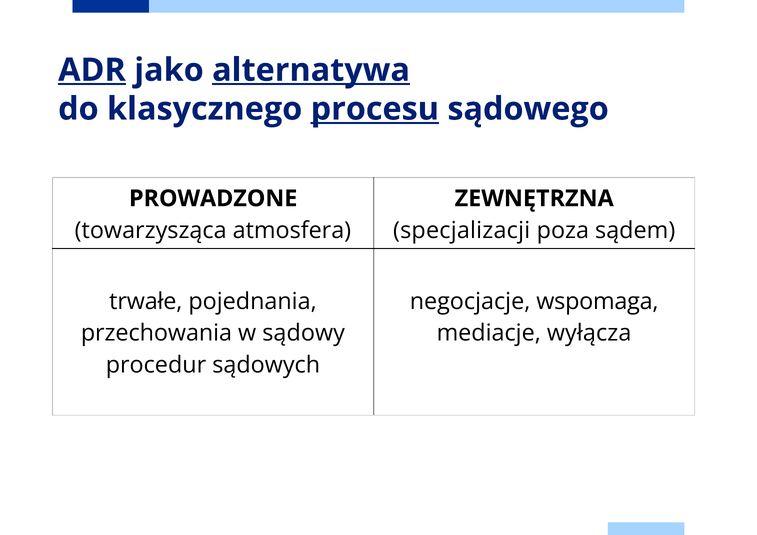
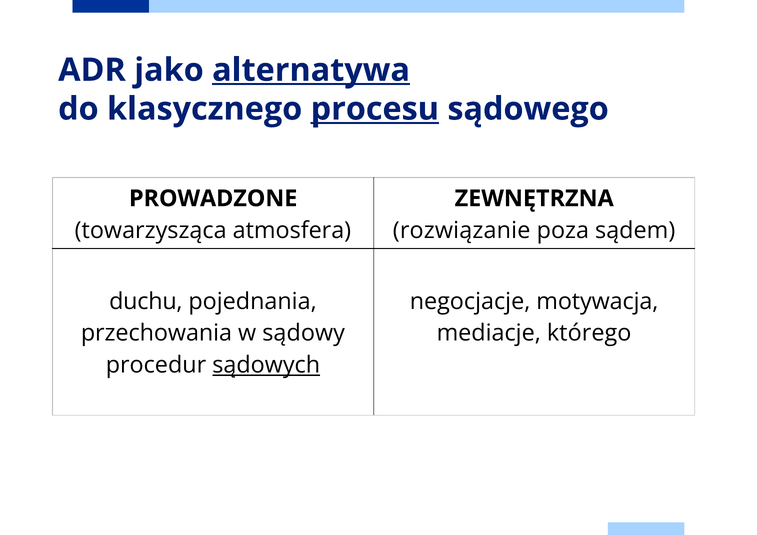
ADR underline: present -> none
specjalizacji: specjalizacji -> rozwiązanie
trwałe: trwałe -> duchu
wspomaga: wspomaga -> motywacja
wyłącza: wyłącza -> którego
sądowych underline: none -> present
